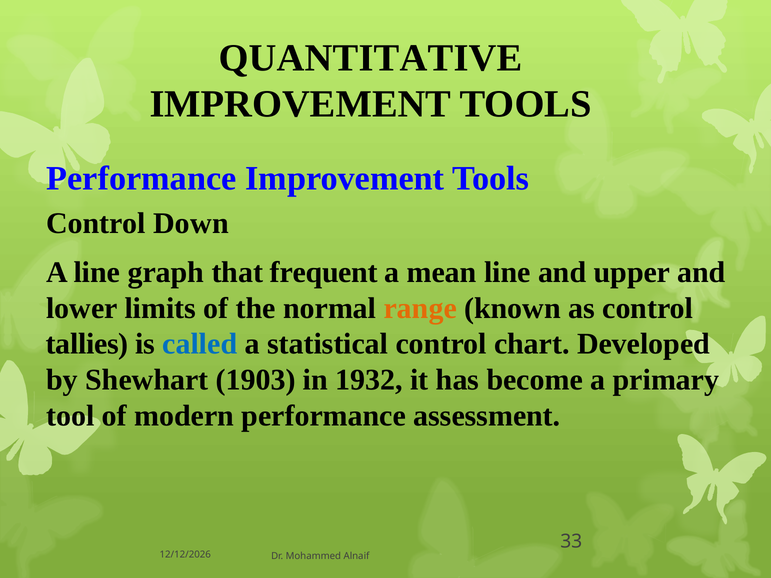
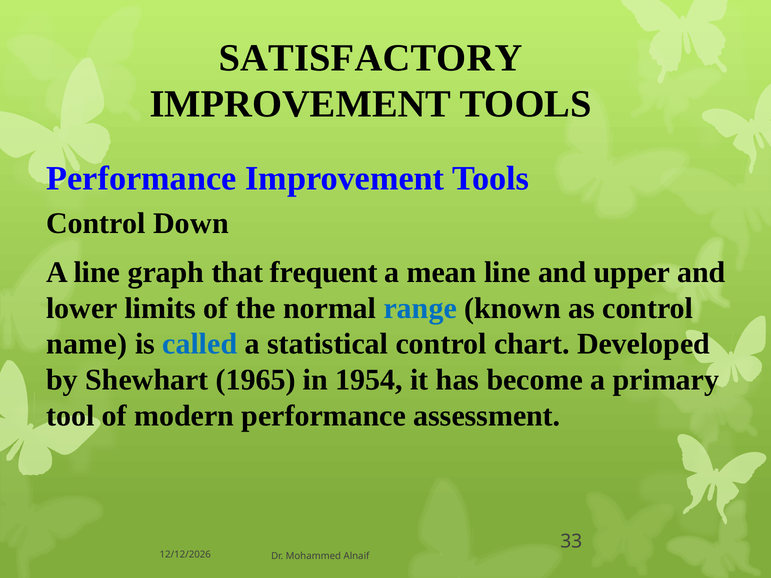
QUANTITATIVE: QUANTITATIVE -> SATISFACTORY
range colour: orange -> blue
tallies: tallies -> name
1903: 1903 -> 1965
1932: 1932 -> 1954
